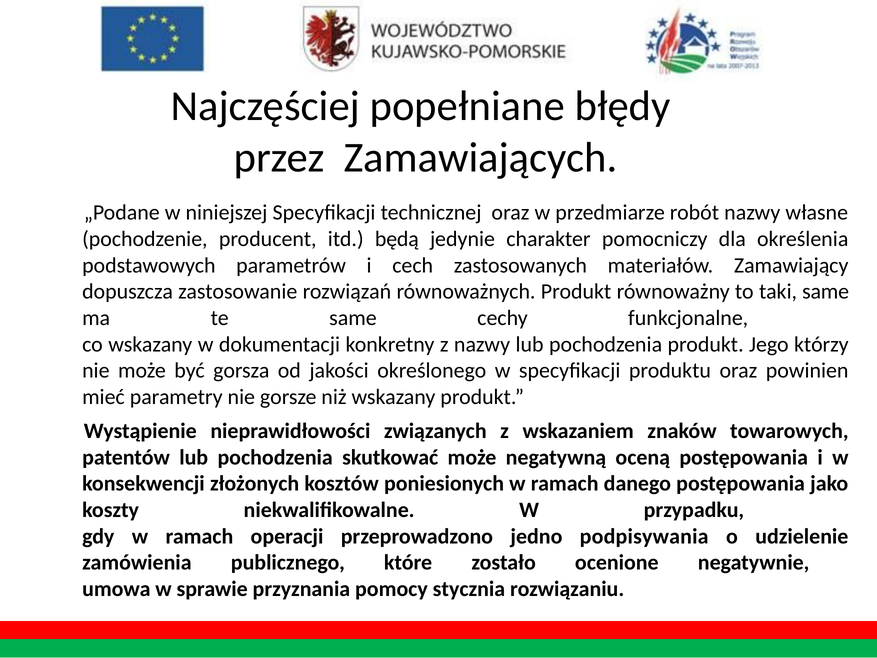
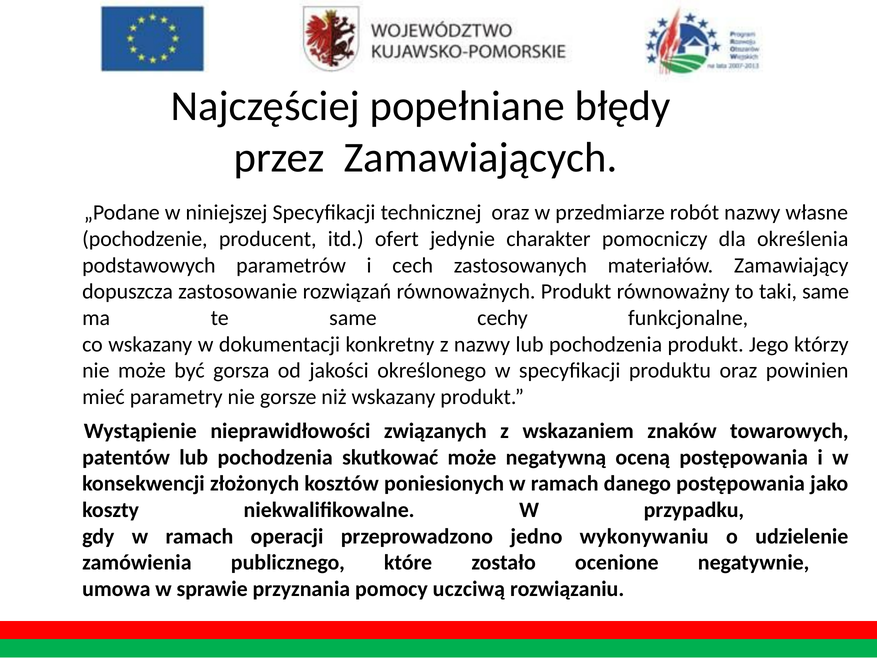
będą: będą -> ofert
podpisywania: podpisywania -> wykonywaniu
stycznia: stycznia -> uczciwą
